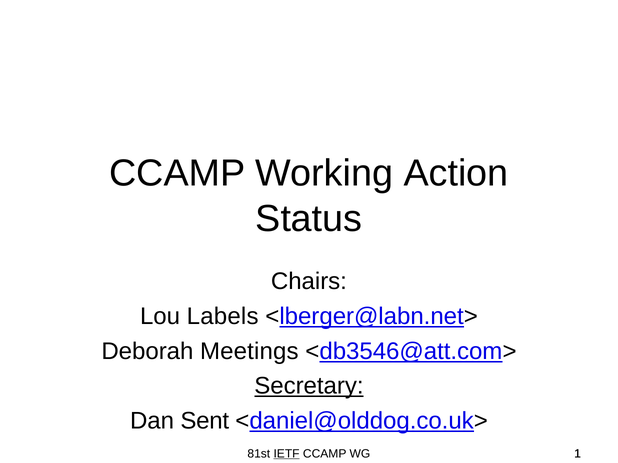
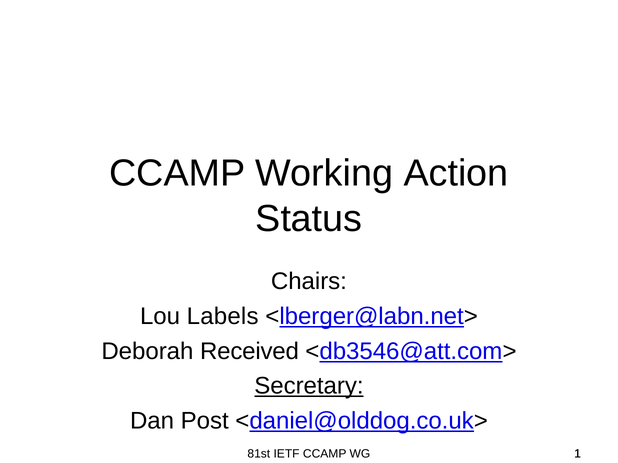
Meetings: Meetings -> Received
Sent: Sent -> Post
IETF underline: present -> none
